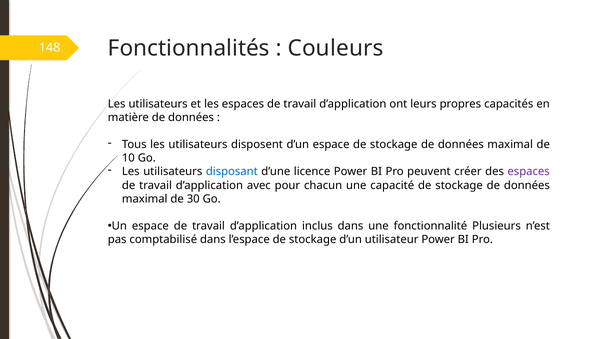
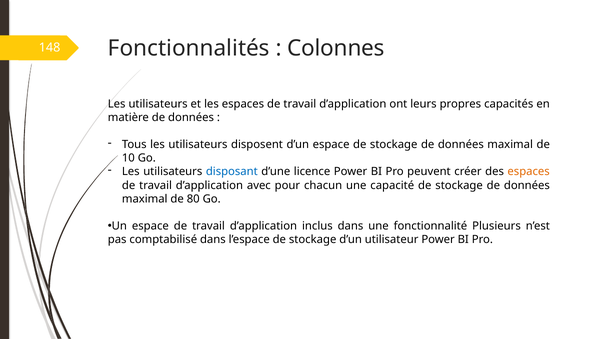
Couleurs: Couleurs -> Colonnes
espaces at (529, 172) colour: purple -> orange
30: 30 -> 80
